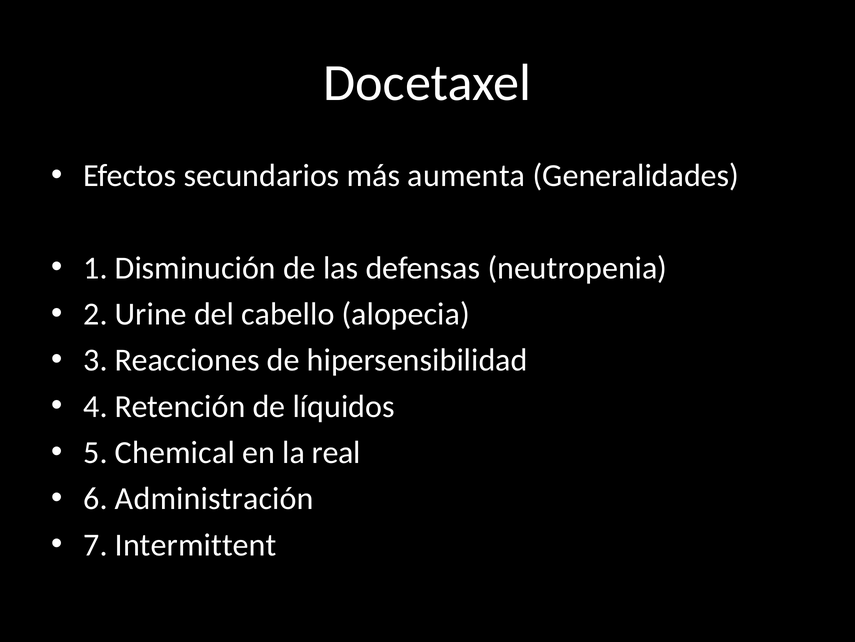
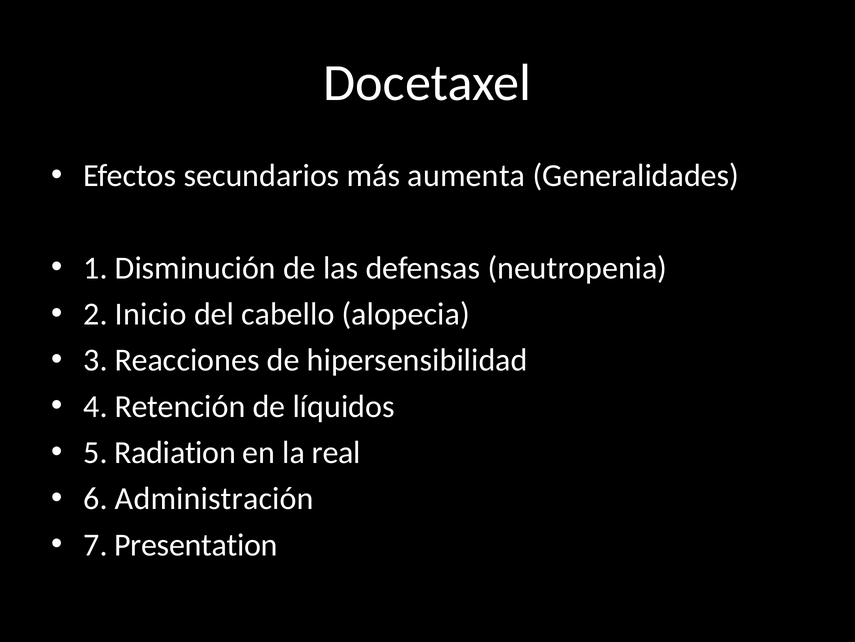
Urine: Urine -> Inicio
Chemical: Chemical -> Radiation
Intermittent: Intermittent -> Presentation
